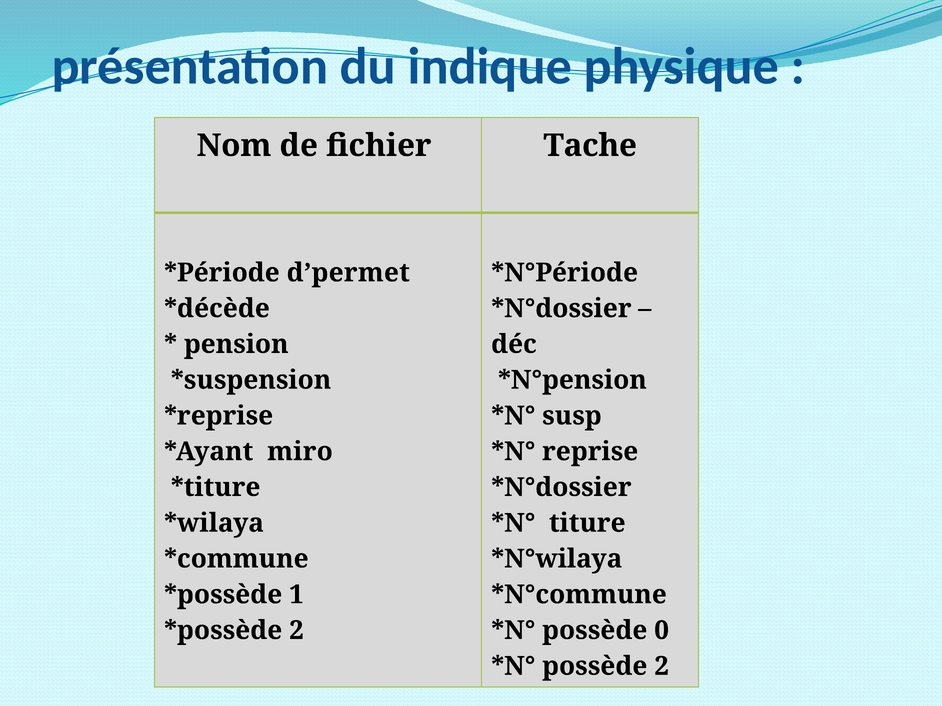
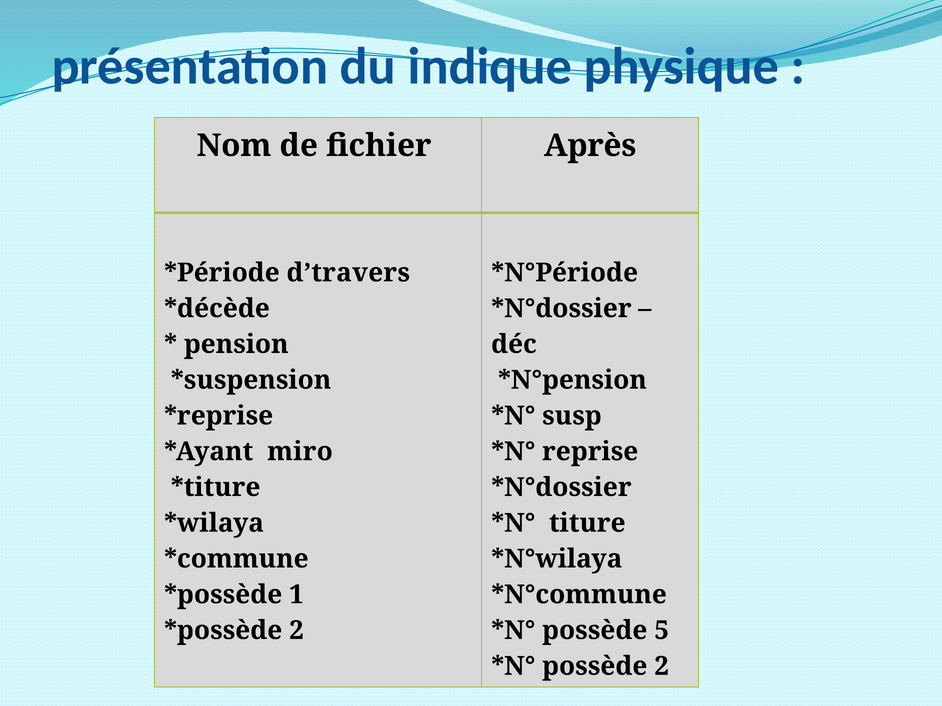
Tache: Tache -> Après
d’permet: d’permet -> d’travers
0: 0 -> 5
